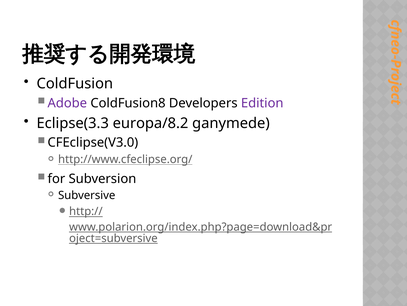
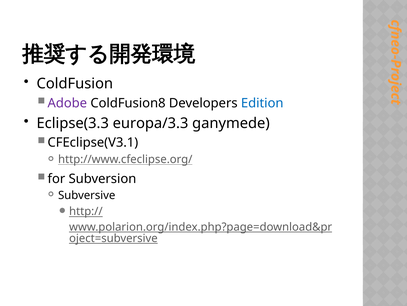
Edition colour: purple -> blue
europa/8.2: europa/8.2 -> europa/3.3
CFEclipse(V3.0: CFEclipse(V3.0 -> CFEclipse(V3.1
